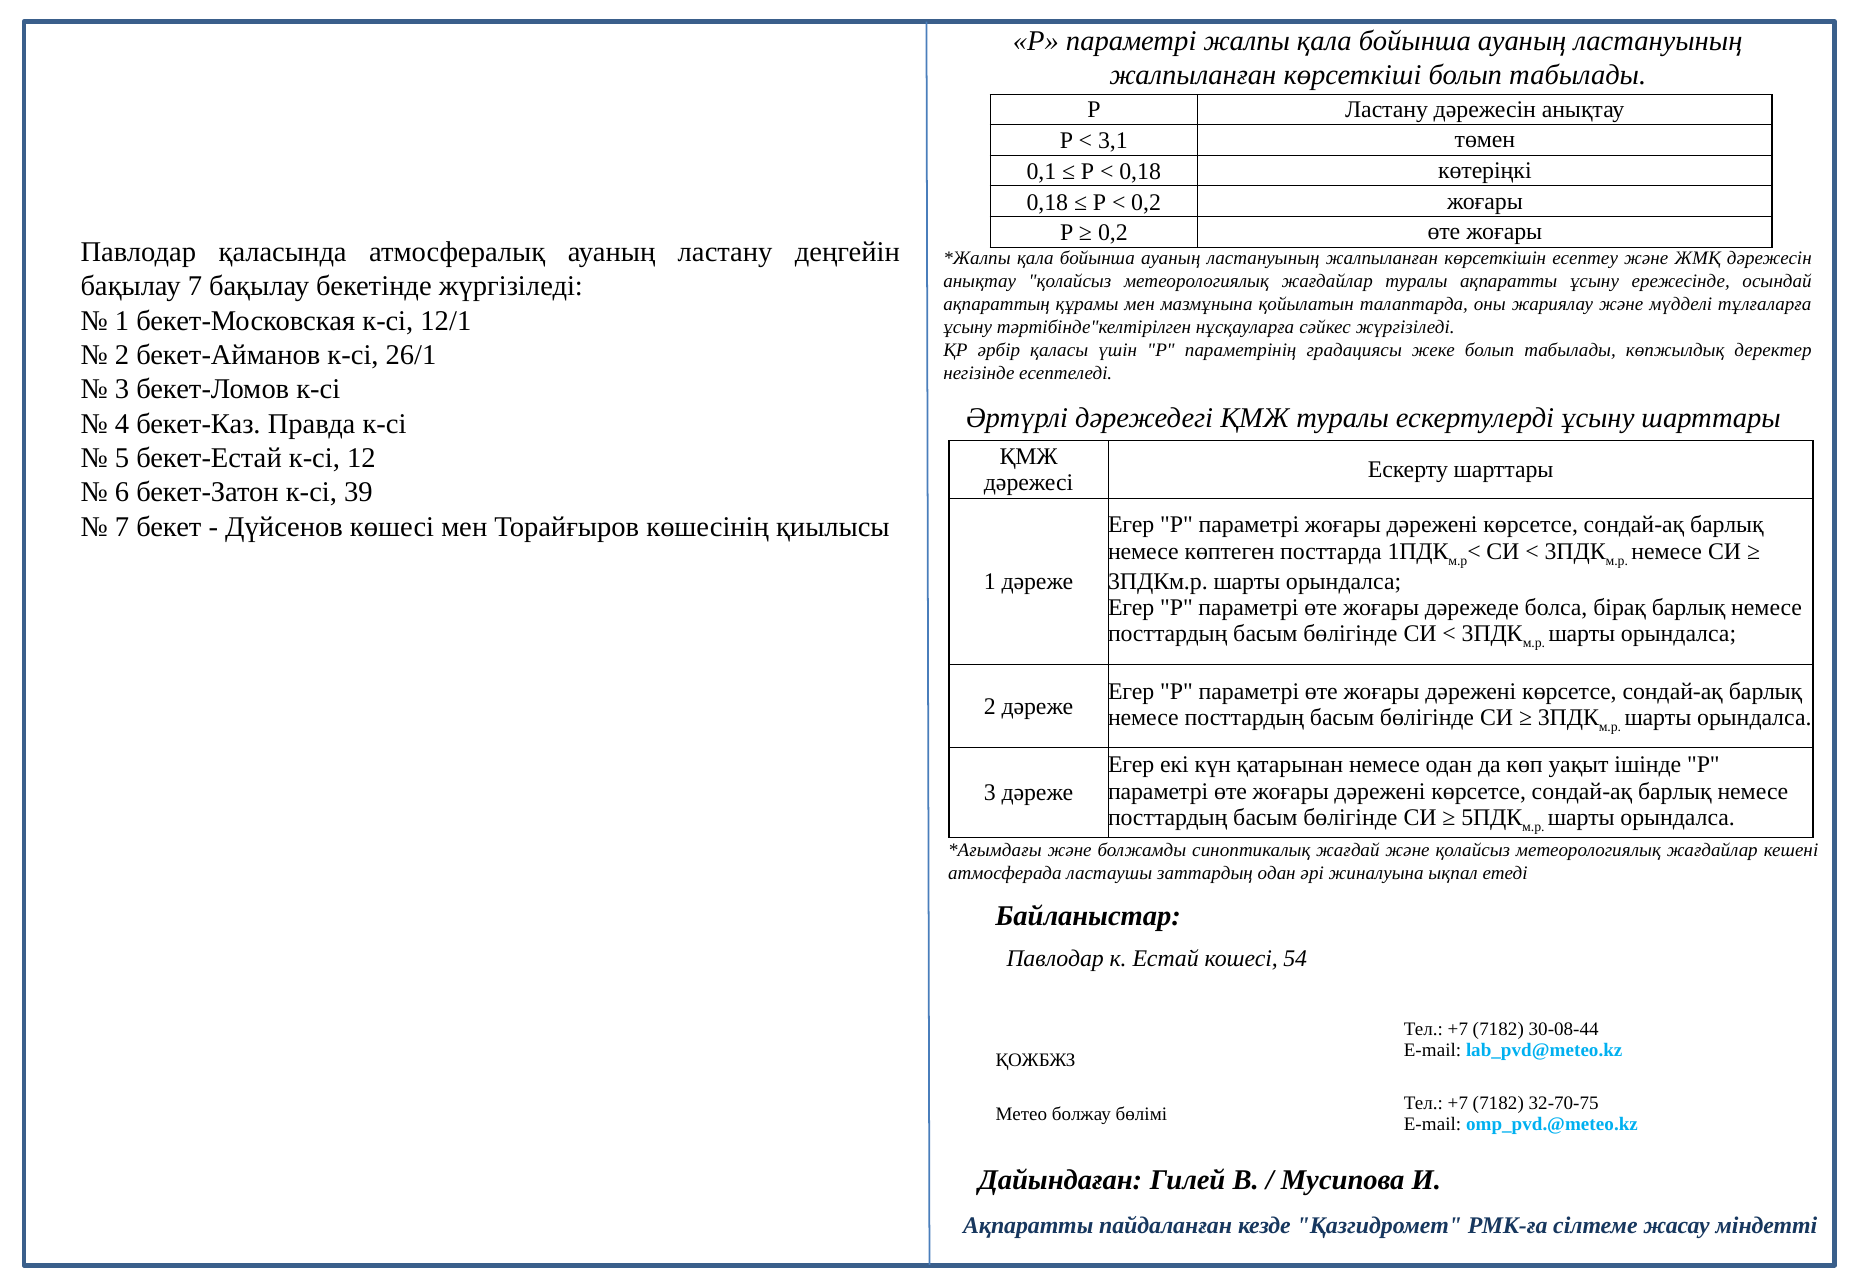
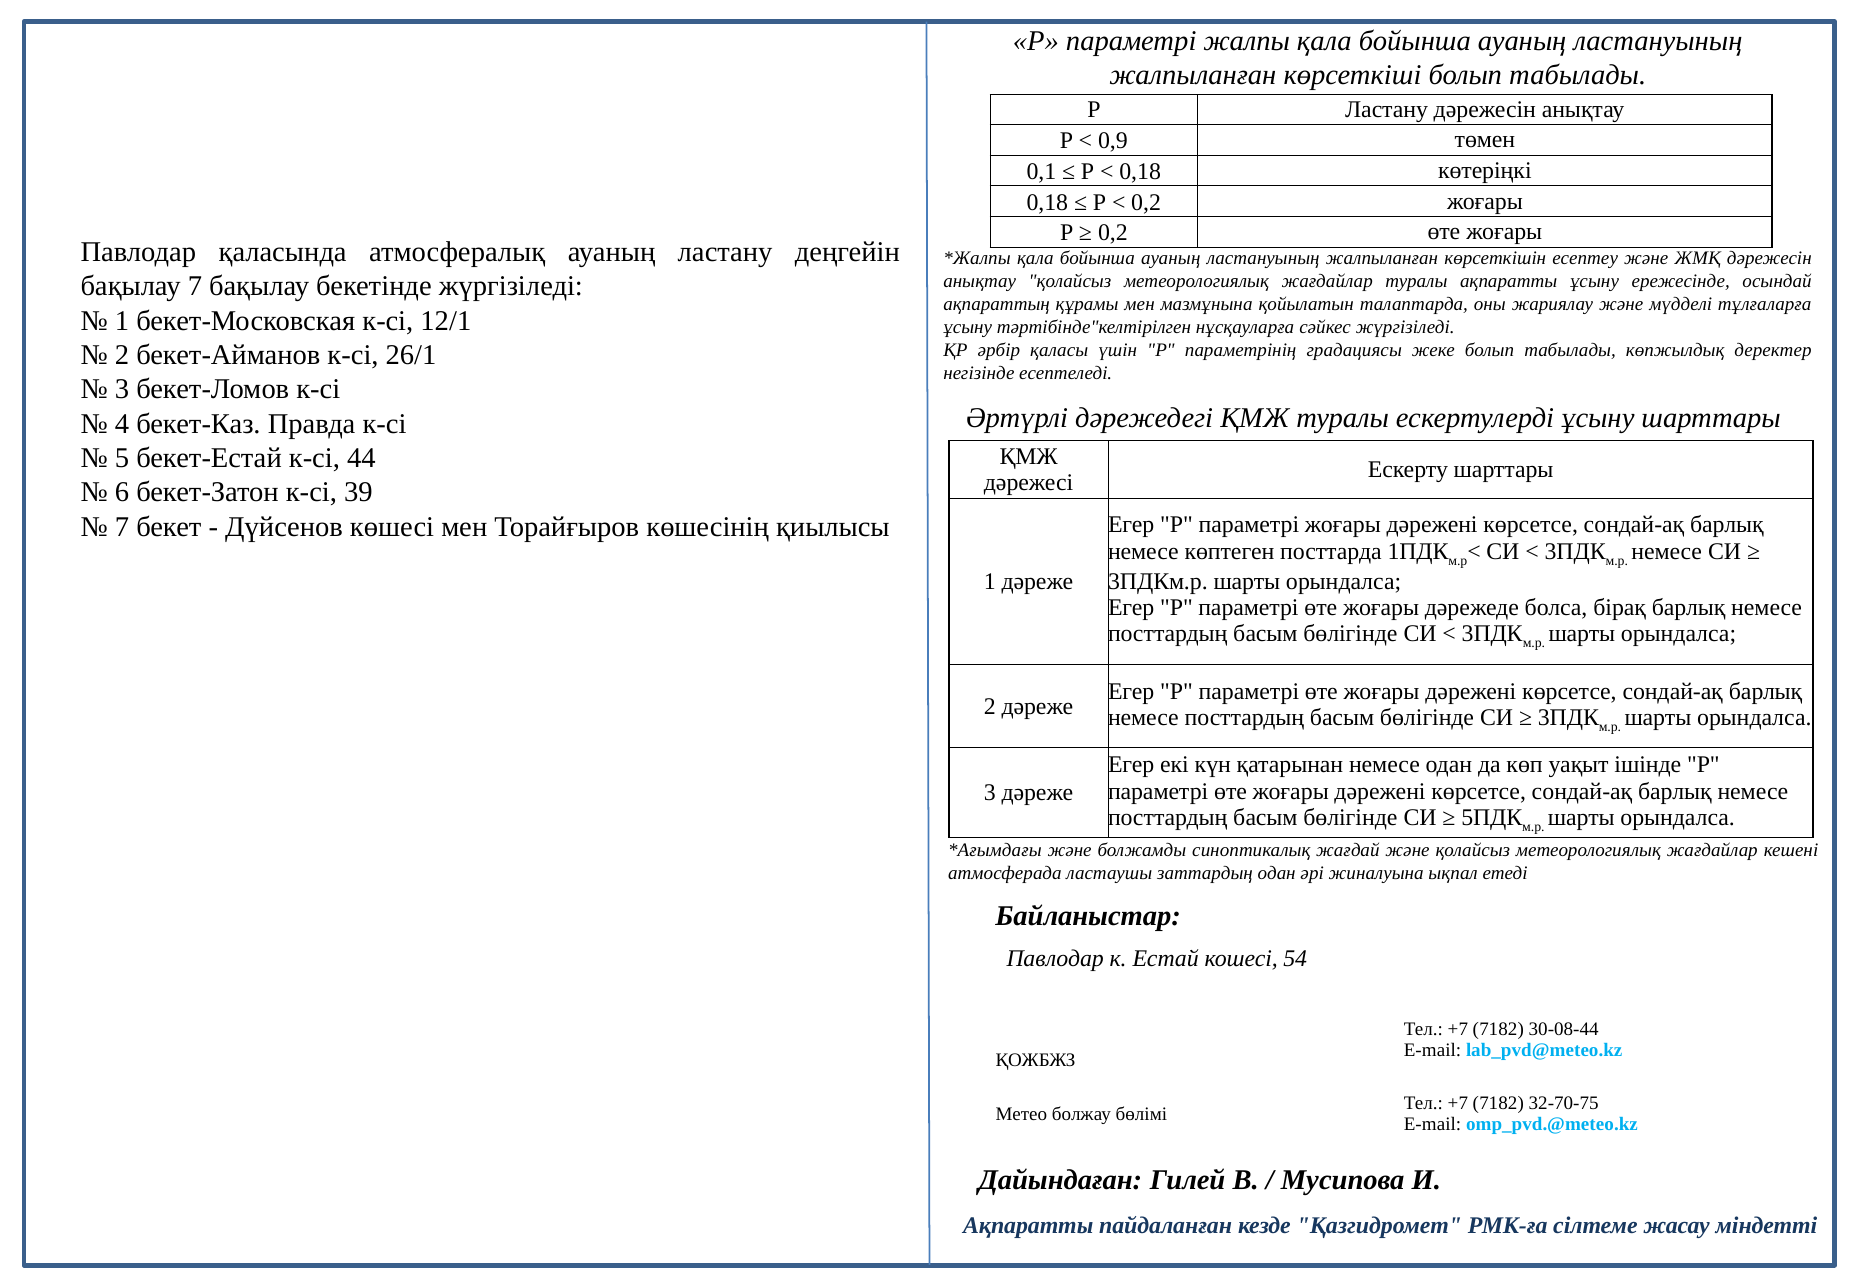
3,1: 3,1 -> 0,9
12: 12 -> 44
